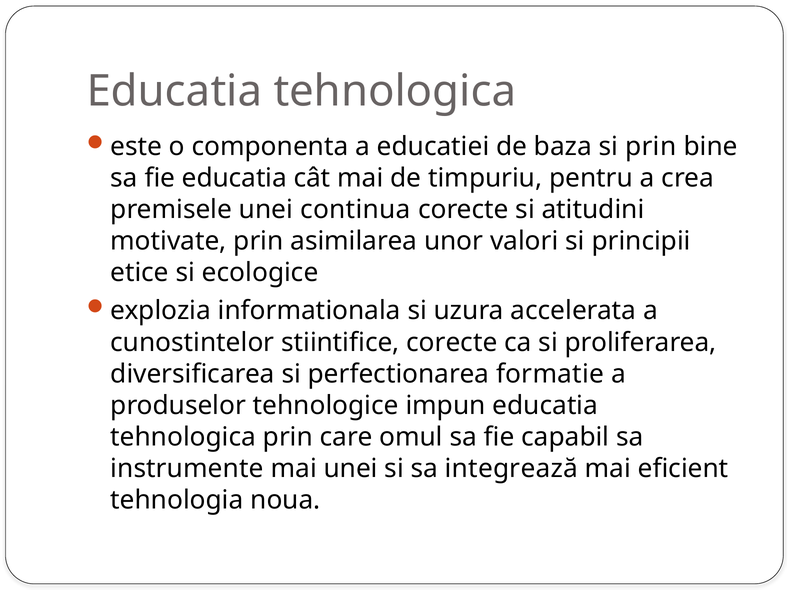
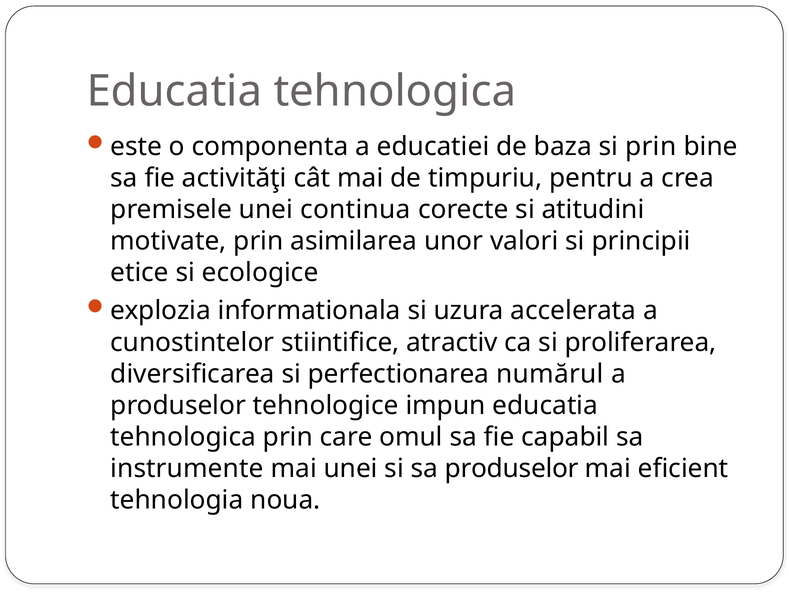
fie educatia: educatia -> activităţi
stiintifice corecte: corecte -> atractiv
formatie: formatie -> numărul
sa integrează: integrează -> produselor
